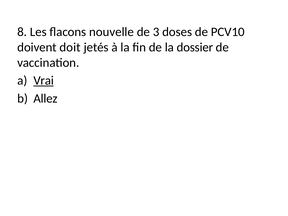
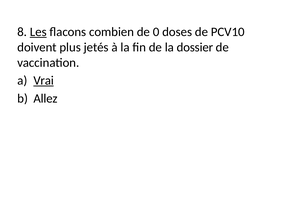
Les underline: none -> present
nouvelle: nouvelle -> combien
3: 3 -> 0
doit: doit -> plus
